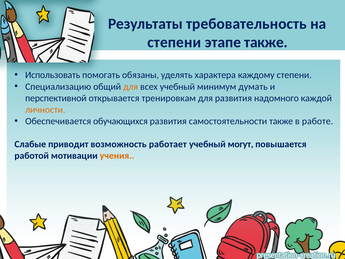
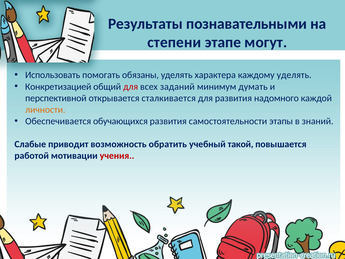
требовательность: требовательность -> познавательными
этапе также: также -> могут
каждому степени: степени -> уделять
Специализацию: Специализацию -> Конкретизацией
для at (131, 87) colour: orange -> red
всех учебный: учебный -> заданий
тренировкам: тренировкам -> сталкивается
самостоятельности также: также -> этапы
работе: работе -> знаний
работает: работает -> обратить
могут: могут -> такой
учения colour: orange -> red
